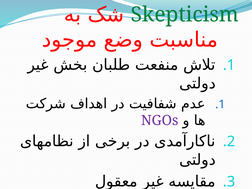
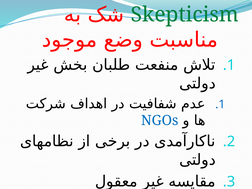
NGOs colour: purple -> blue
